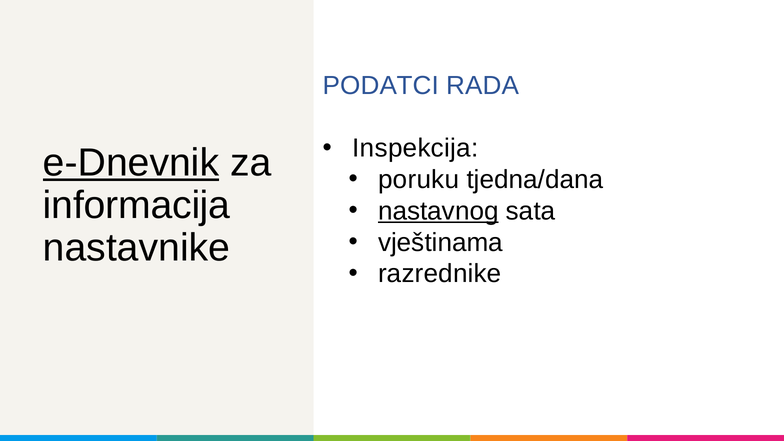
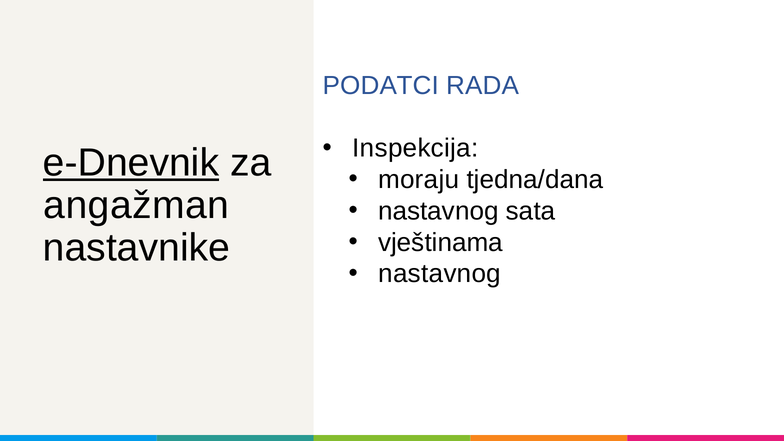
poruku: poruku -> moraju
informacija: informacija -> angažman
nastavnog at (438, 211) underline: present -> none
razrednike at (440, 274): razrednike -> nastavnog
